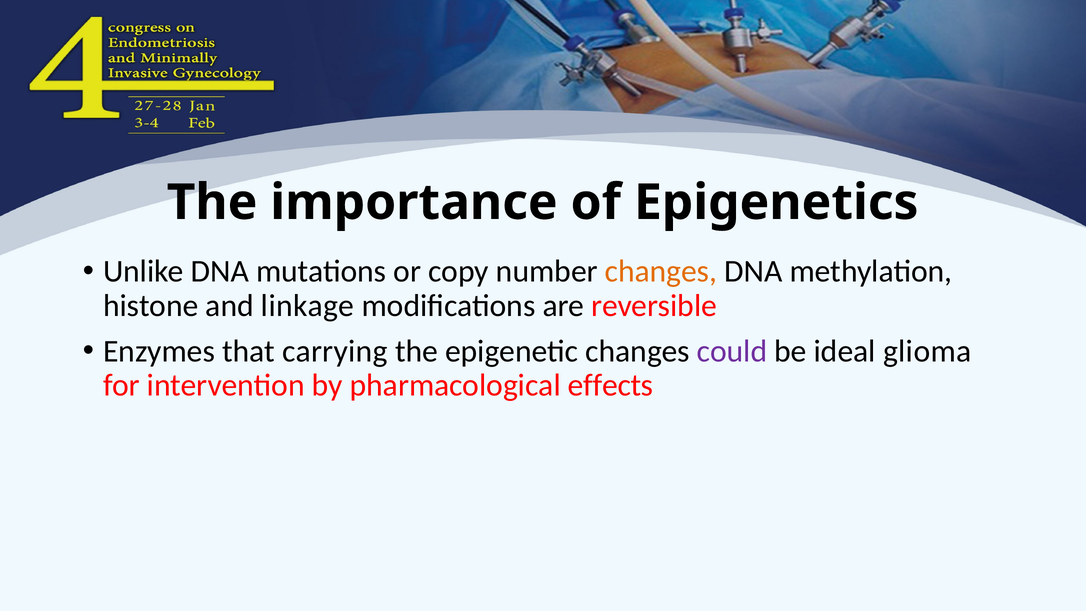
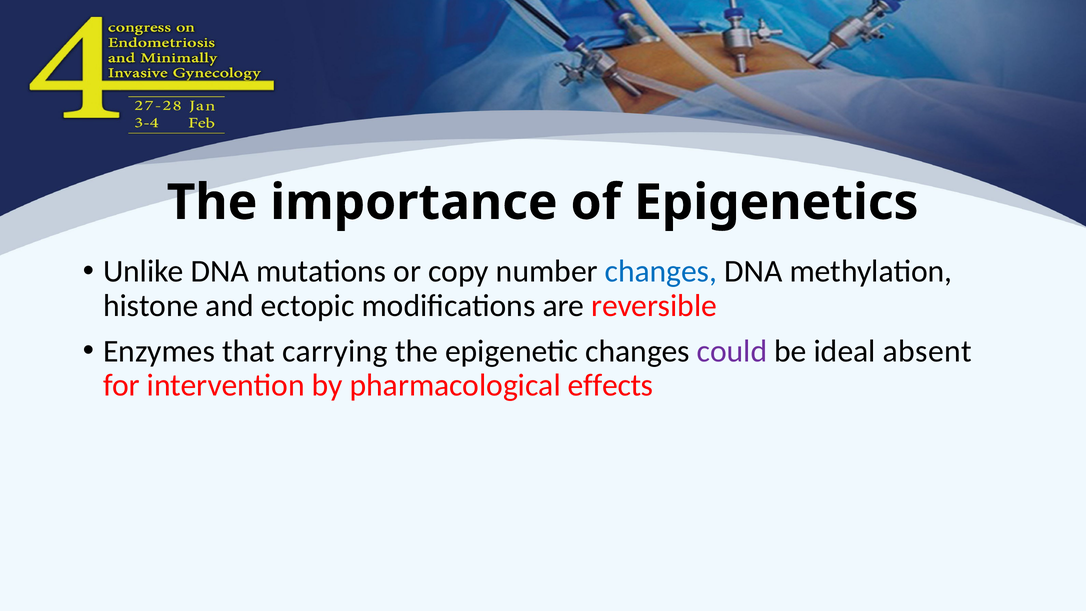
changes at (661, 271) colour: orange -> blue
linkage: linkage -> ectopic
glioma: glioma -> absent
